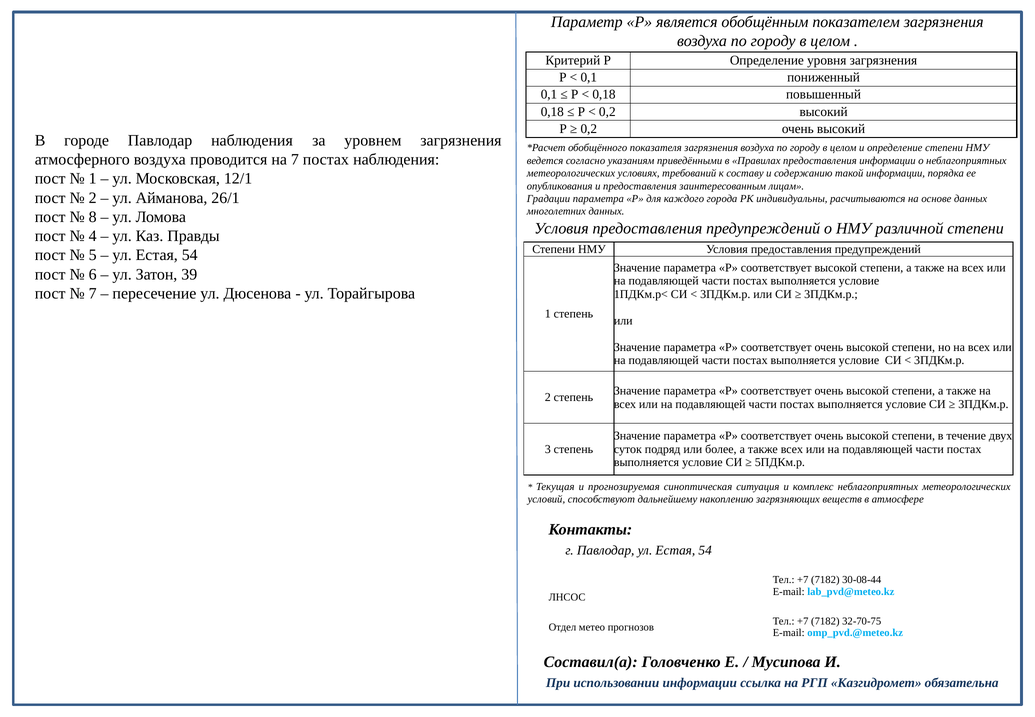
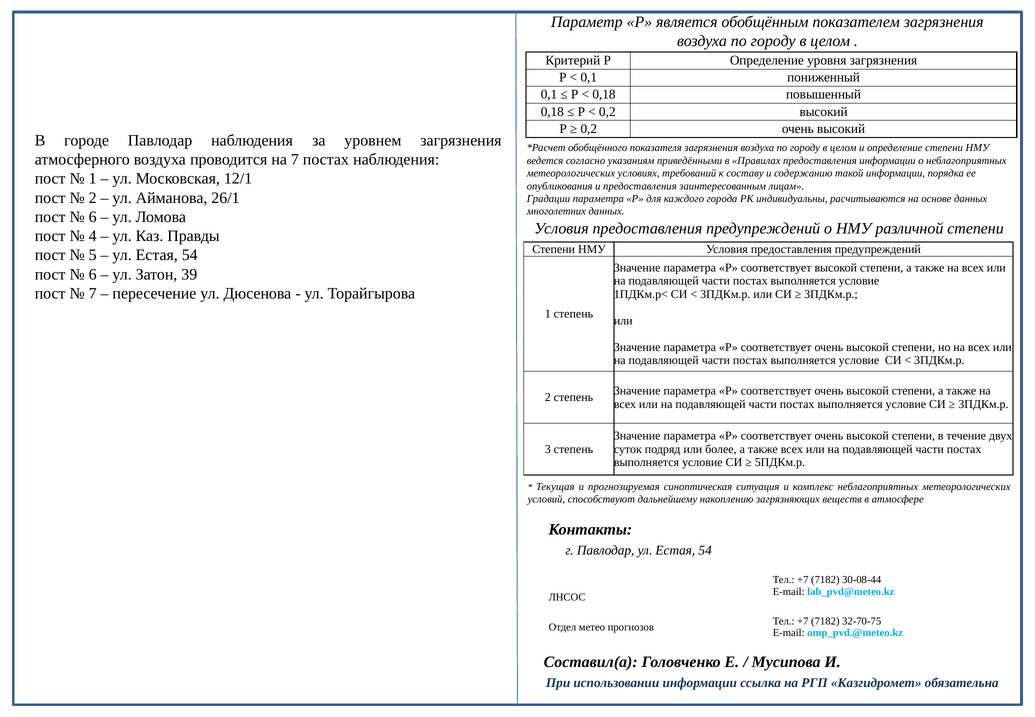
8 at (93, 217): 8 -> 6
